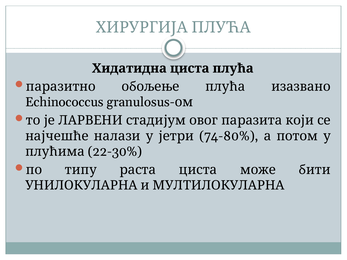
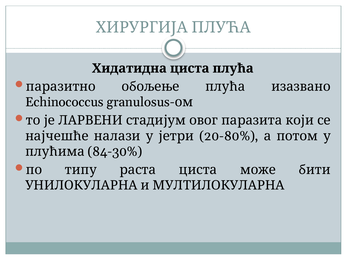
74-80%: 74-80% -> 20-80%
22-30%: 22-30% -> 84-30%
